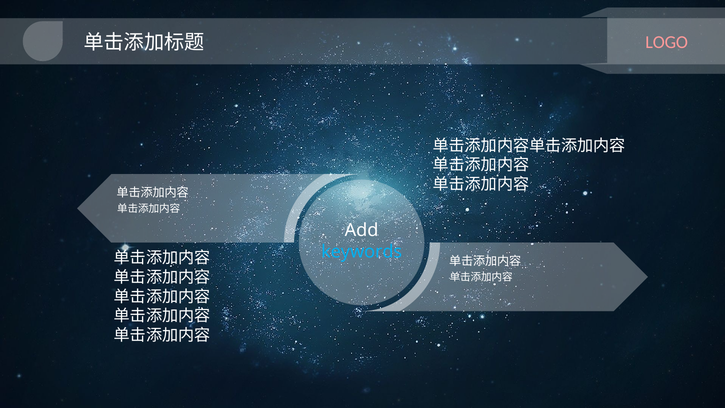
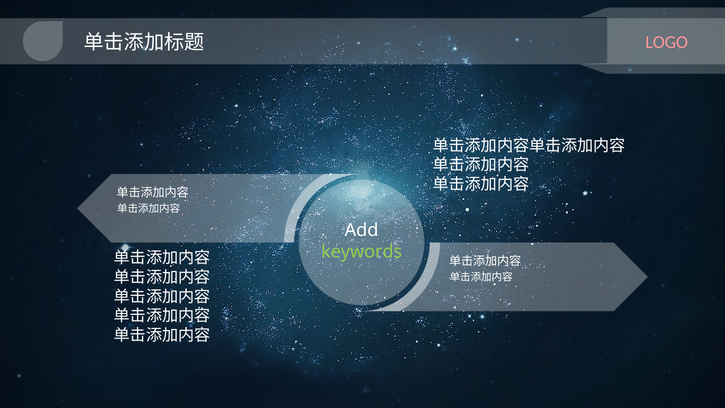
keywords colour: light blue -> light green
